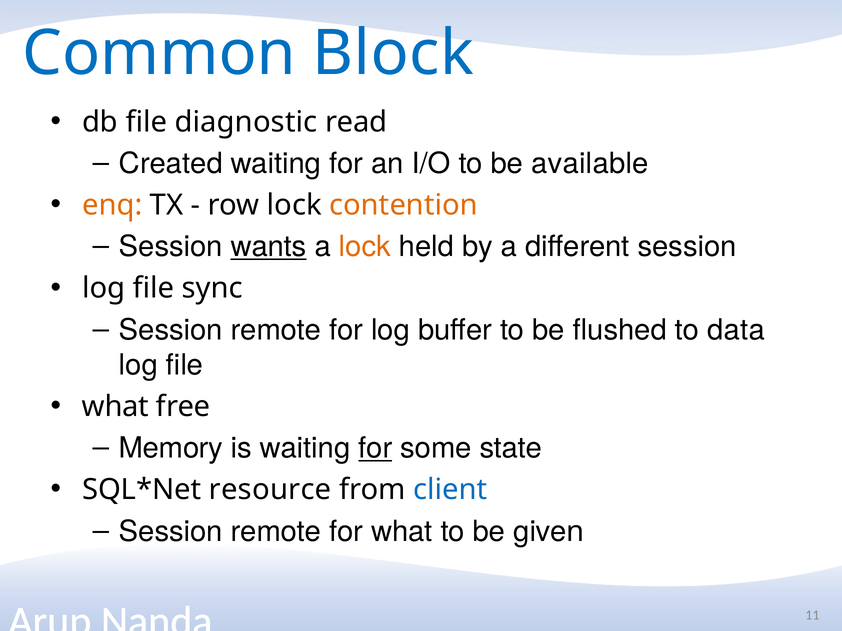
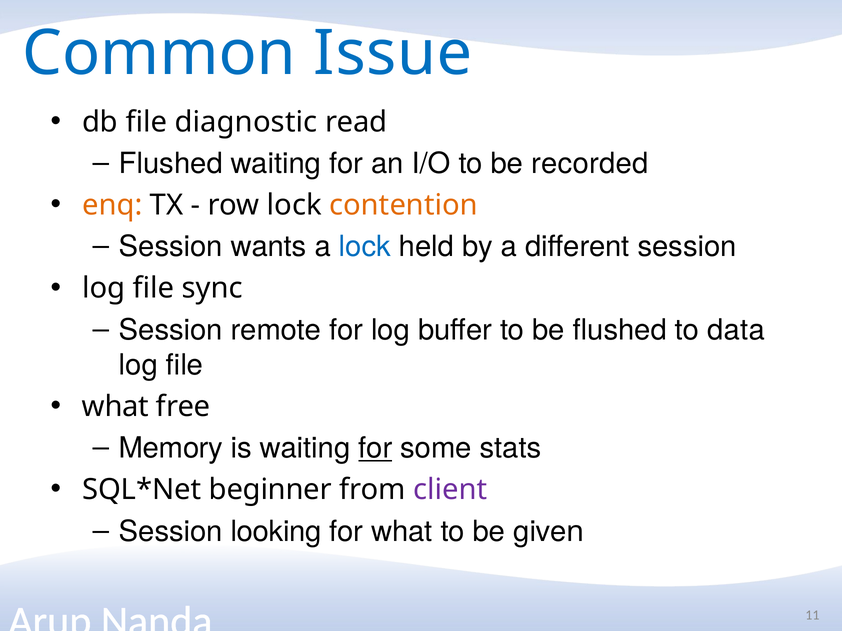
Block: Block -> Issue
Created at (171, 164): Created -> Flushed
available: available -> recorded
wants underline: present -> none
lock at (365, 247) colour: orange -> blue
state: state -> stats
resource: resource -> beginner
client colour: blue -> purple
remote at (276, 532): remote -> looking
